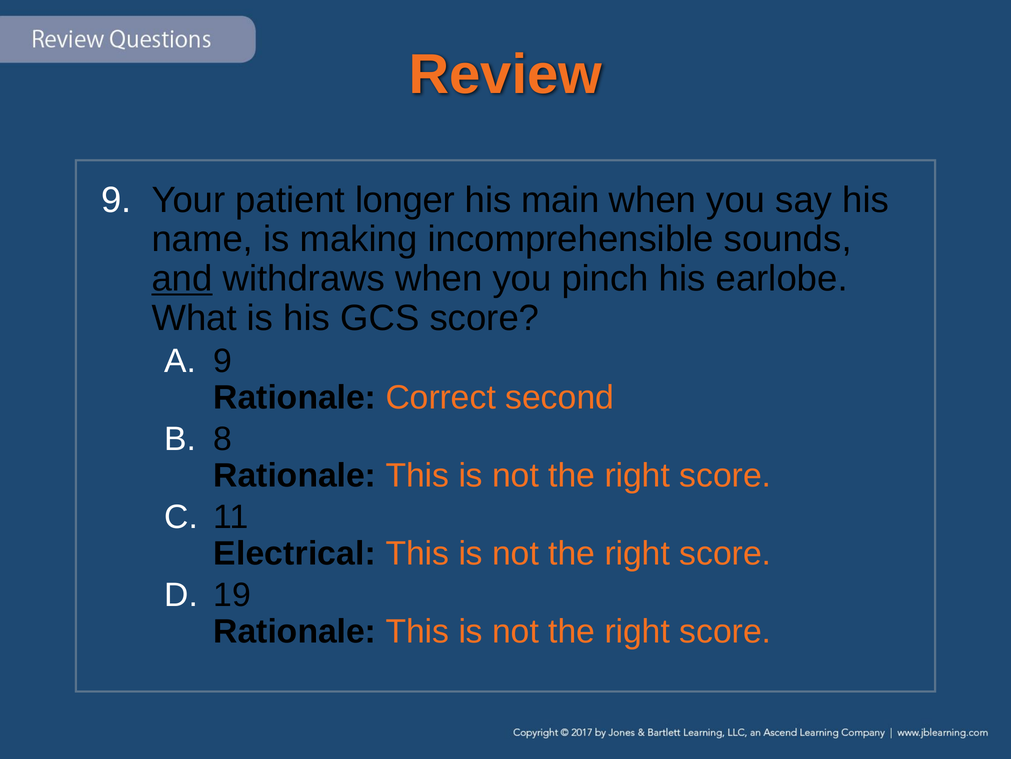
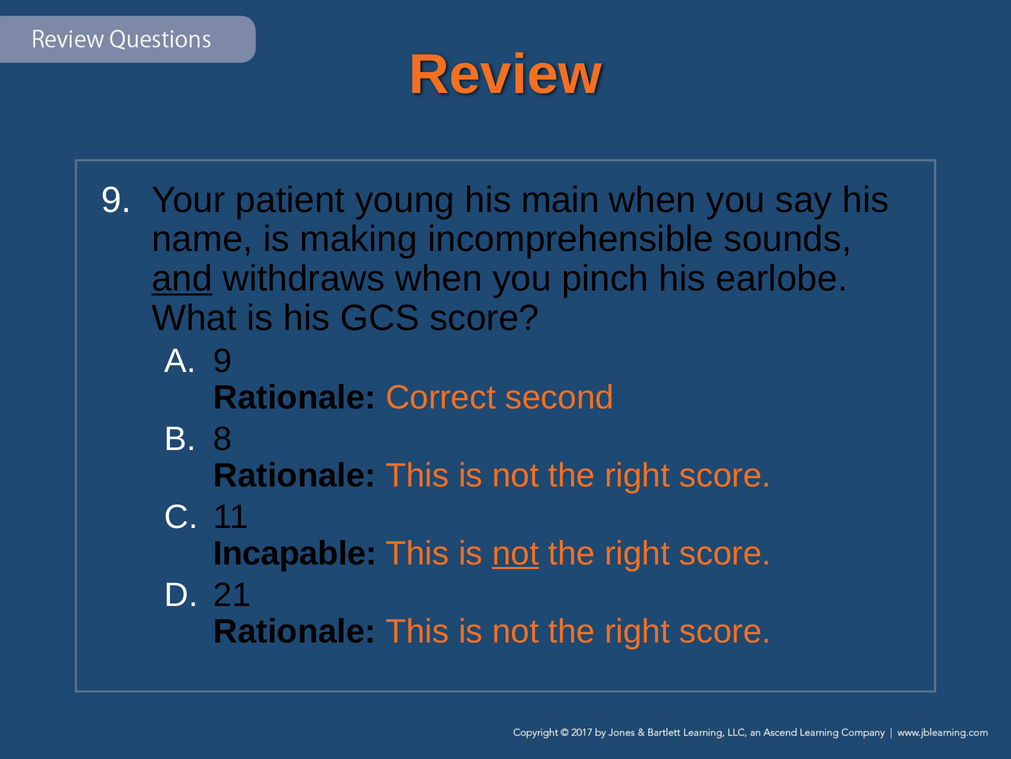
longer: longer -> young
Electrical: Electrical -> Incapable
not at (516, 553) underline: none -> present
19: 19 -> 21
